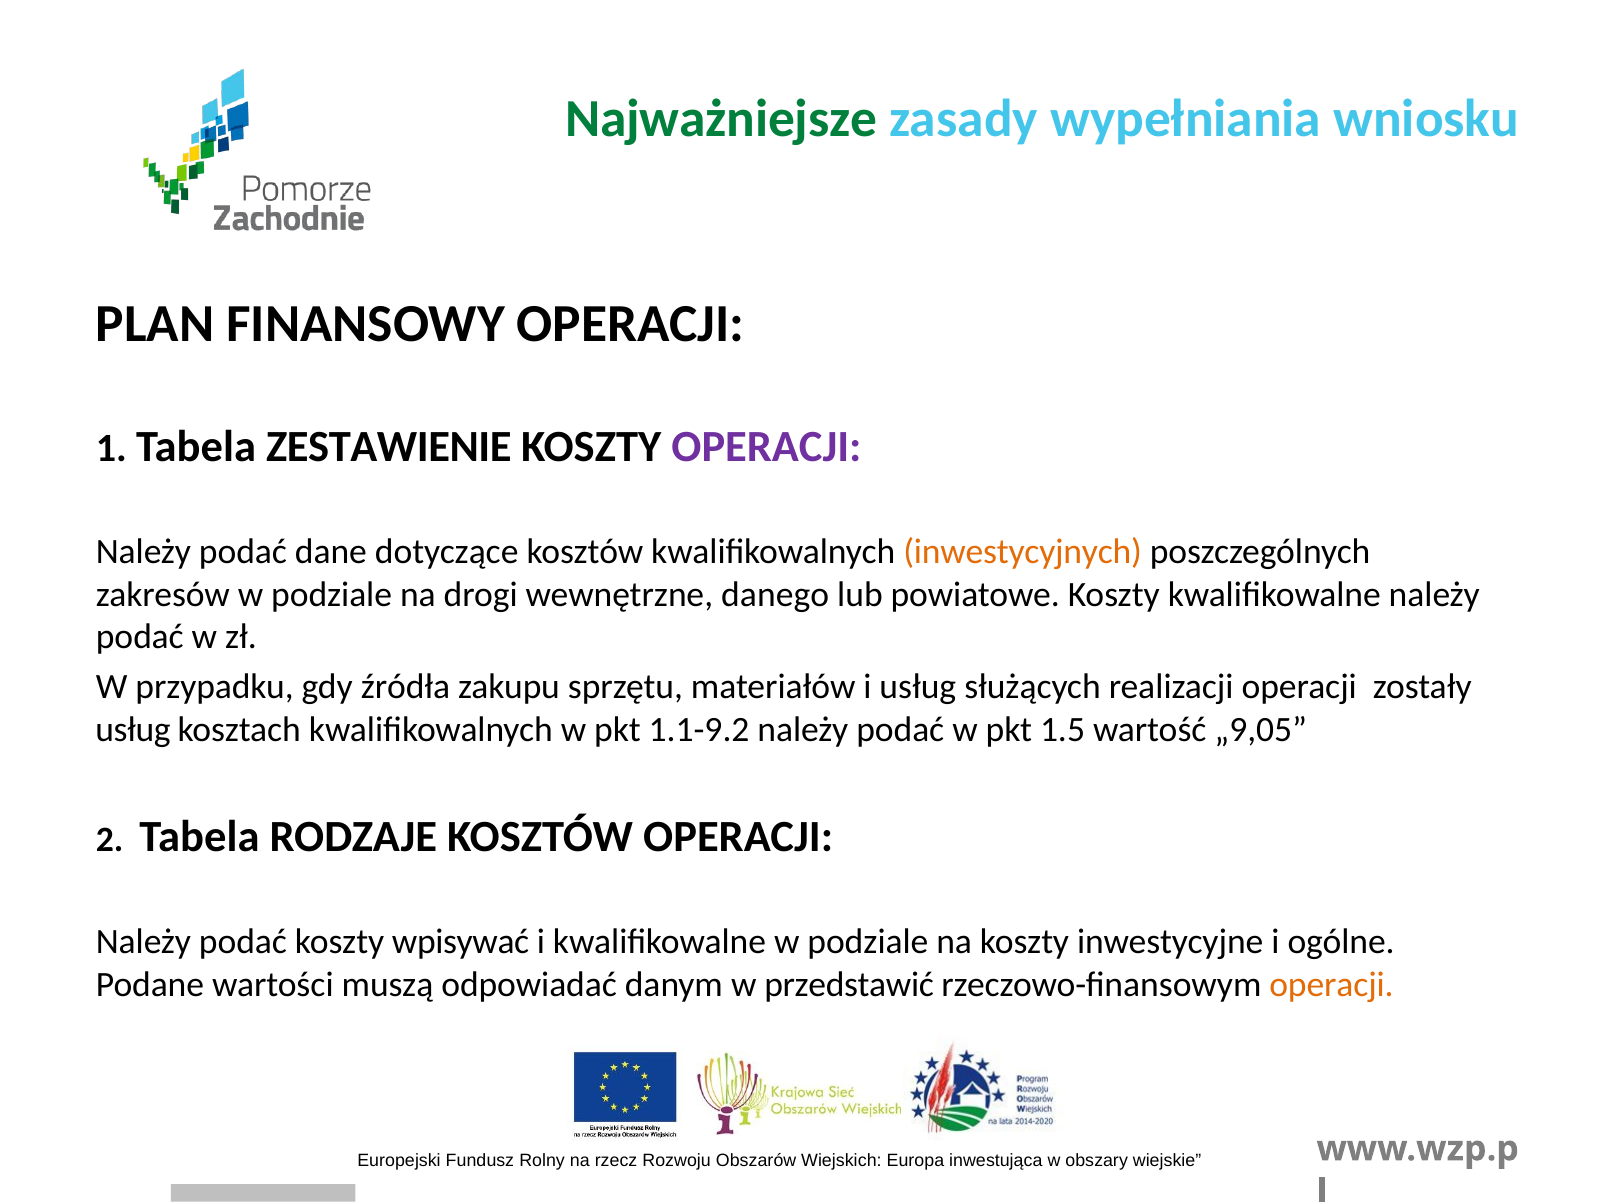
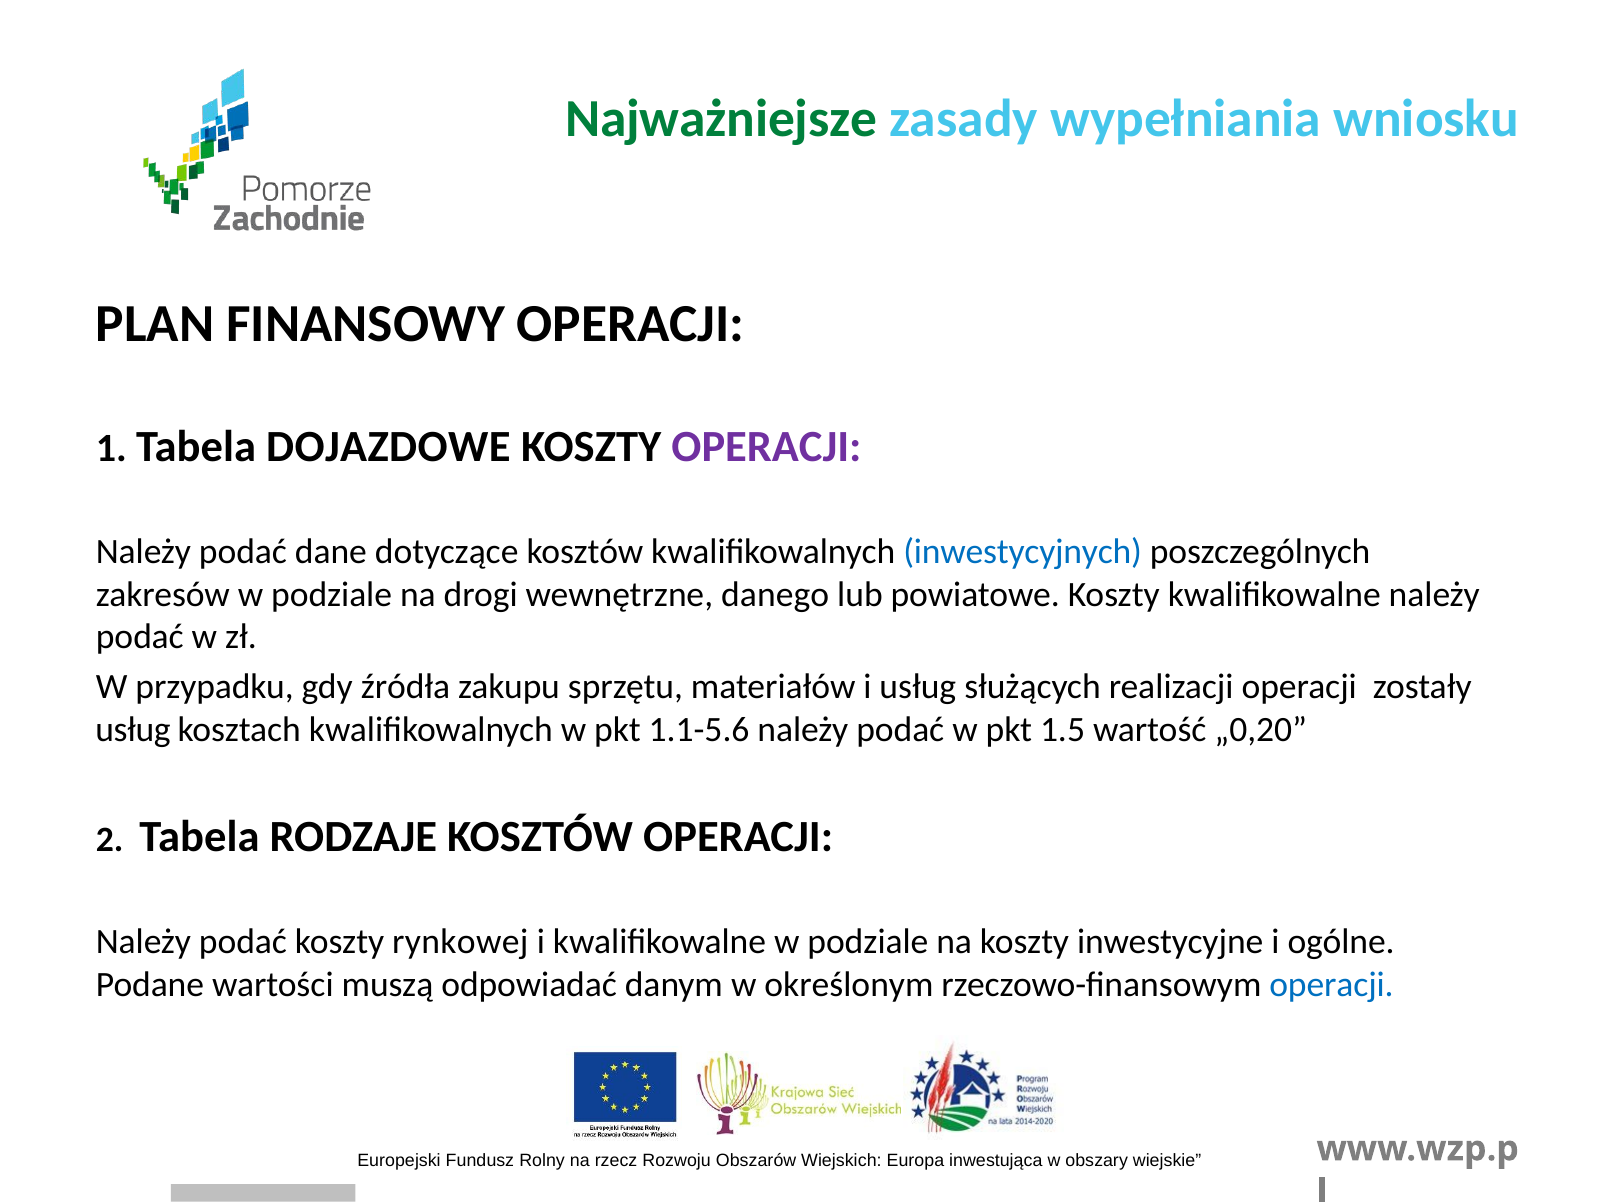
ZESTAWIENIE: ZESTAWIENIE -> DOJAZDOWE
inwestycyjnych colour: orange -> blue
1.1-9.2: 1.1-9.2 -> 1.1-5.6
„9,05: „9,05 -> „0,20
wpisywać: wpisywać -> rynkowej
przedstawić: przedstawić -> określonym
operacji at (1332, 985) colour: orange -> blue
